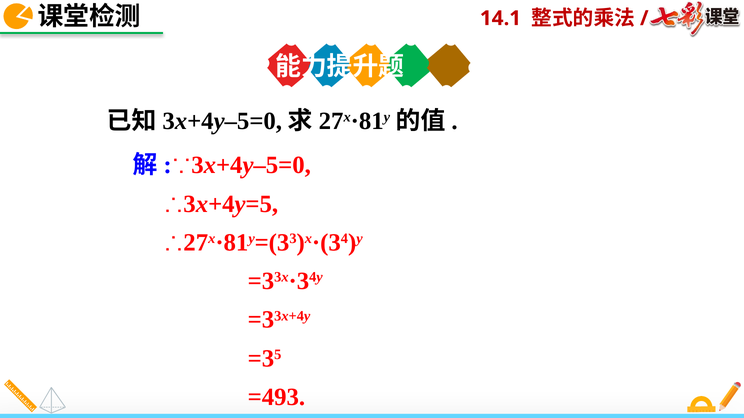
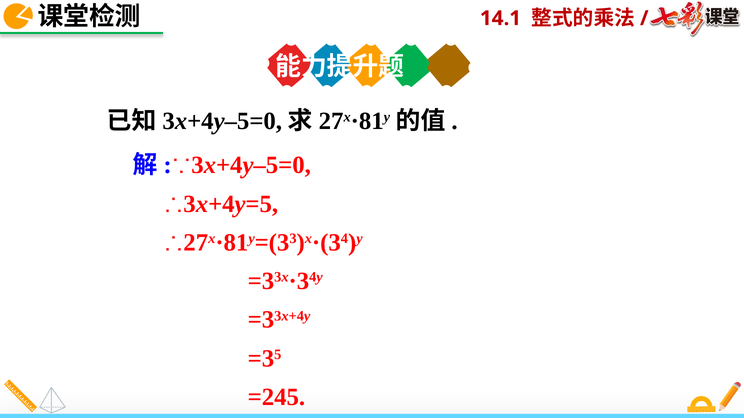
=493: =493 -> =245
